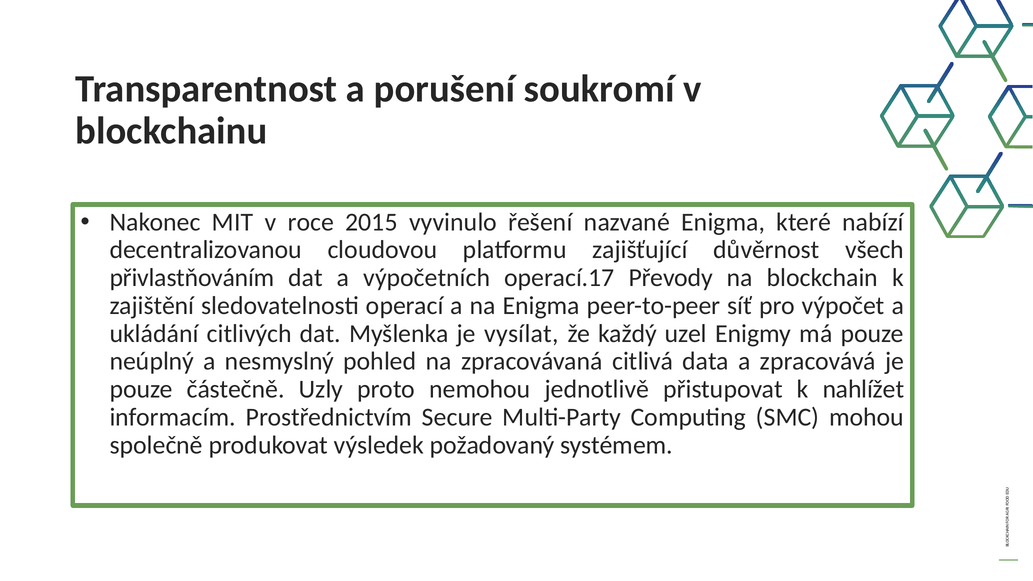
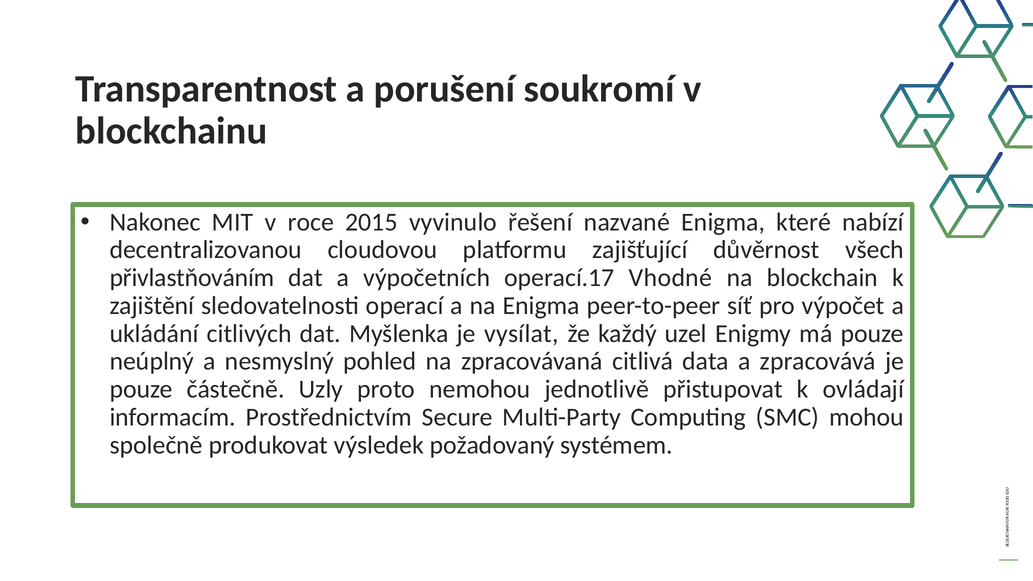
Převody: Převody -> Vhodné
nahlížet: nahlížet -> ovládají
